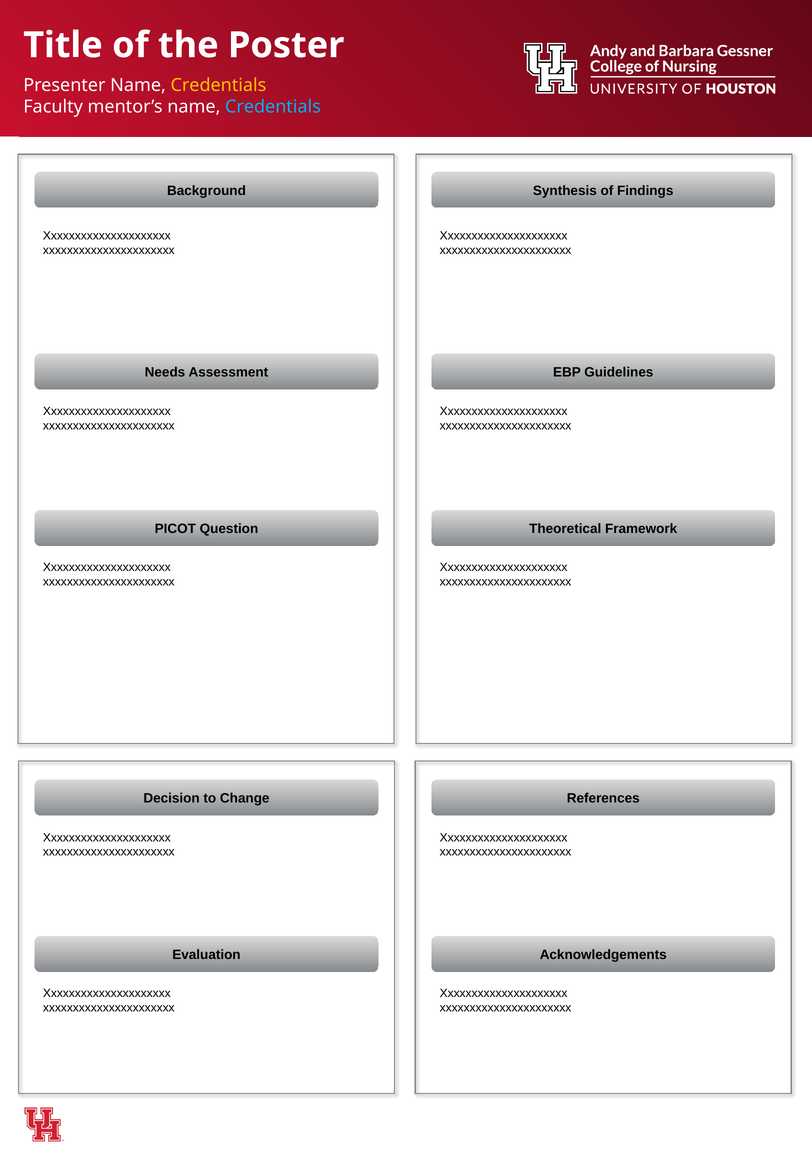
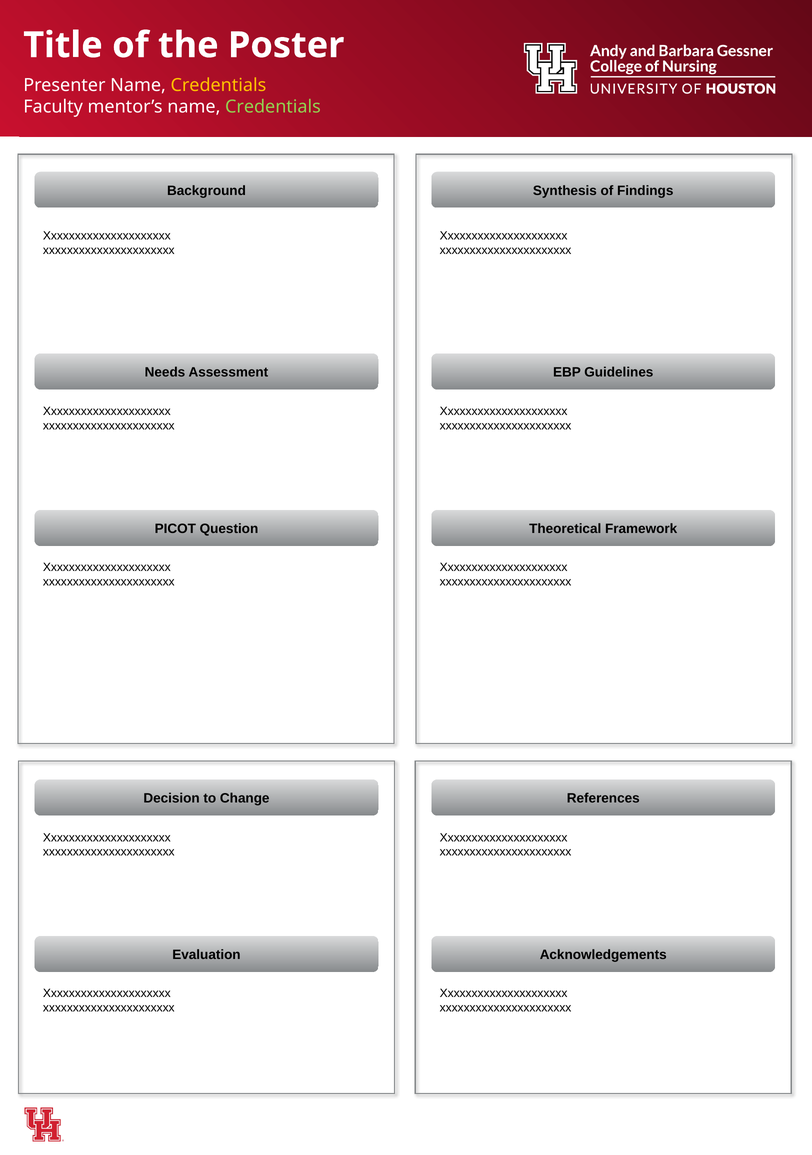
Credentials at (273, 107) colour: light blue -> light green
